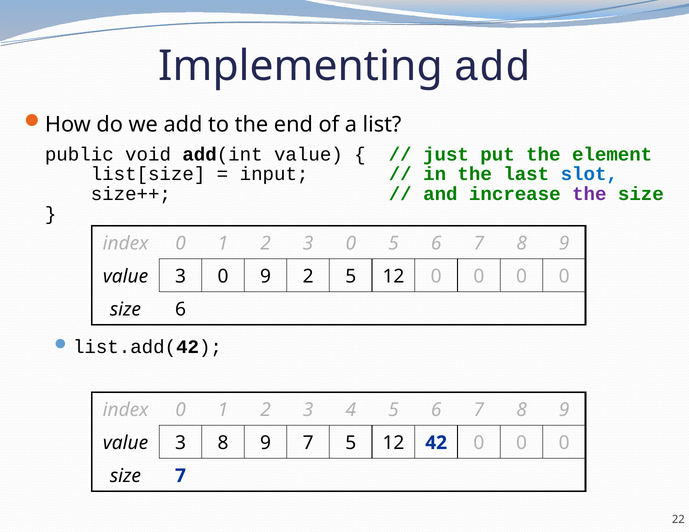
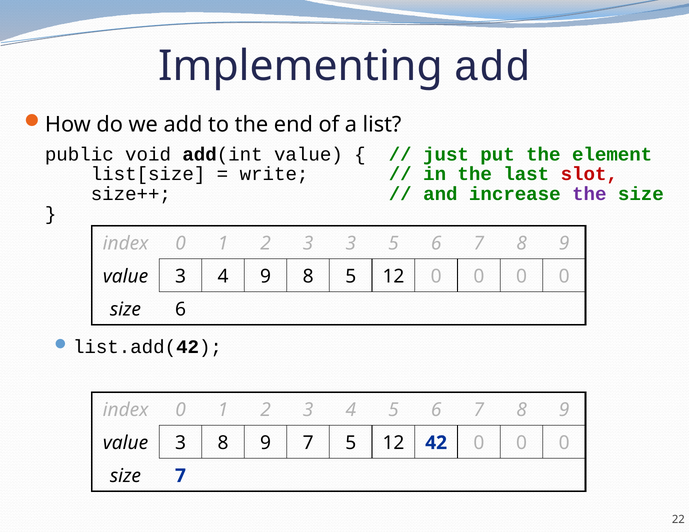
input: input -> write
slot colour: blue -> red
2 3 0: 0 -> 3
value 3 0: 0 -> 4
9 2: 2 -> 8
